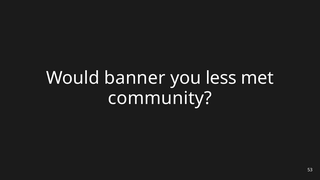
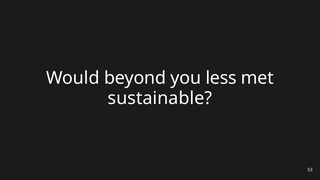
banner: banner -> beyond
community: community -> sustainable
